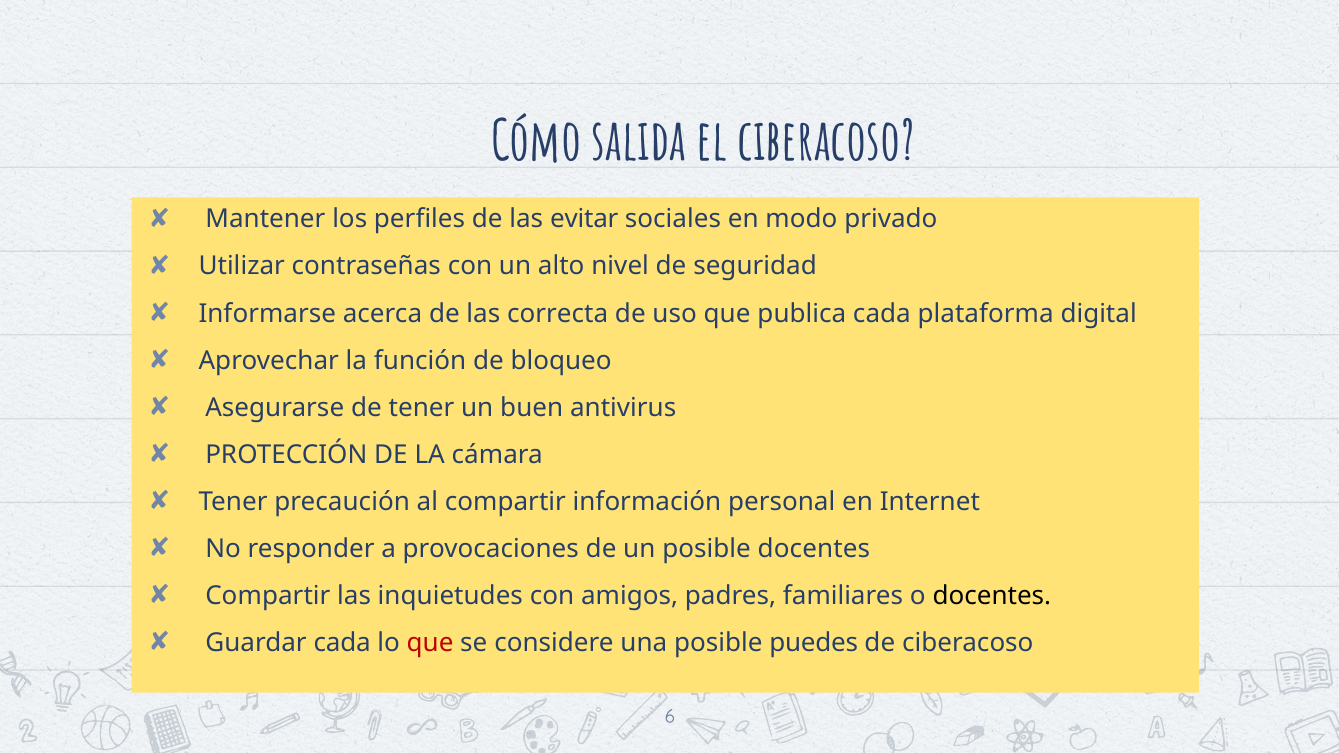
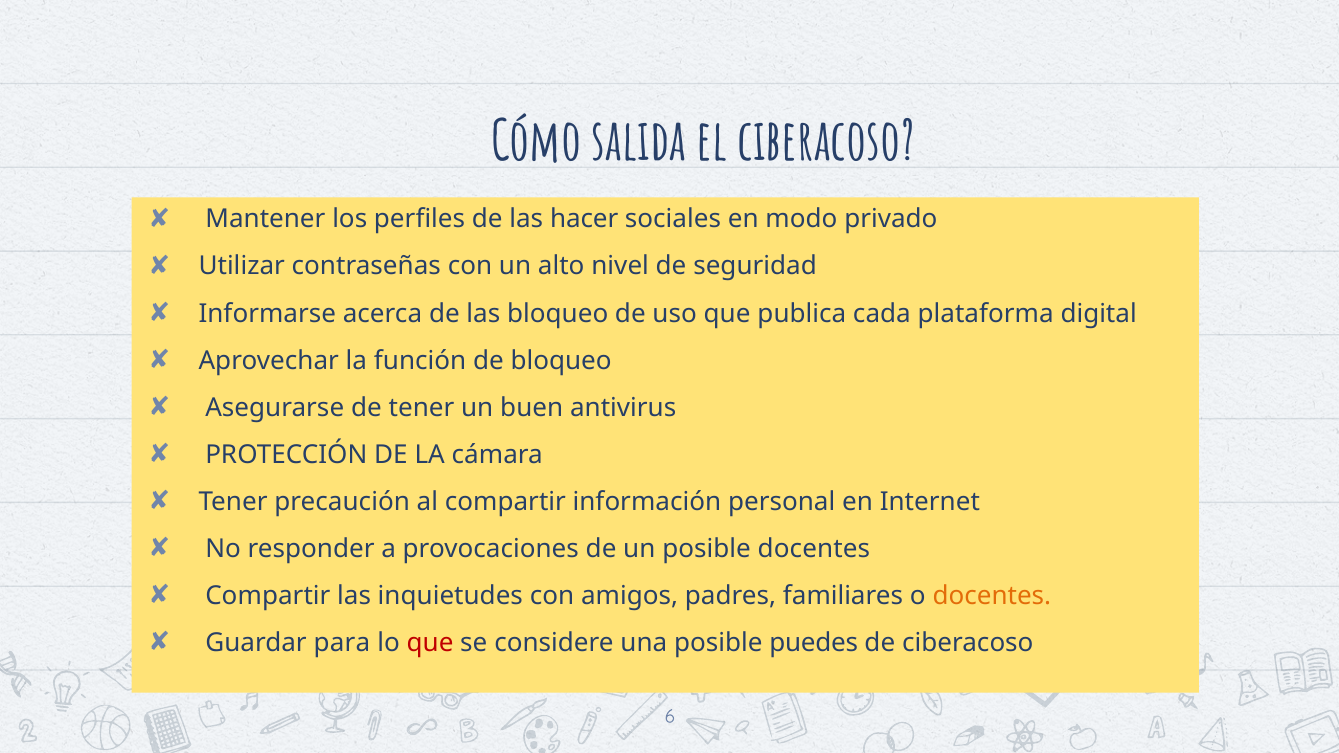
evitar: evitar -> hacer
las correcta: correcta -> bloqueo
docentes at (992, 596) colour: black -> orange
Guardar cada: cada -> para
